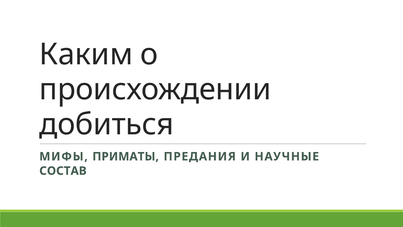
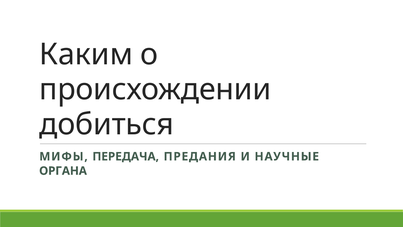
ПРИМАТЫ: ПРИМАТЫ -> ПЕРЕДАЧА
СОСТАВ: СОСТАВ -> ОРГАНА
